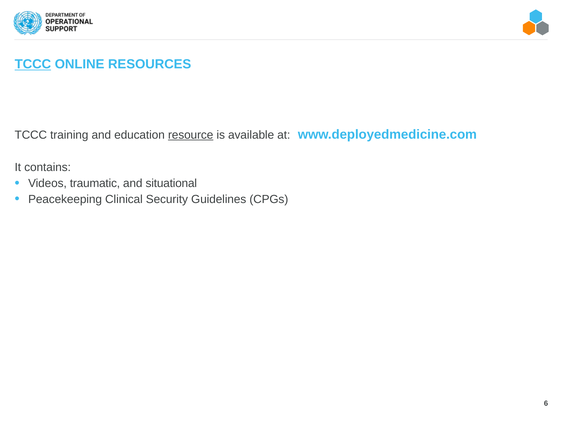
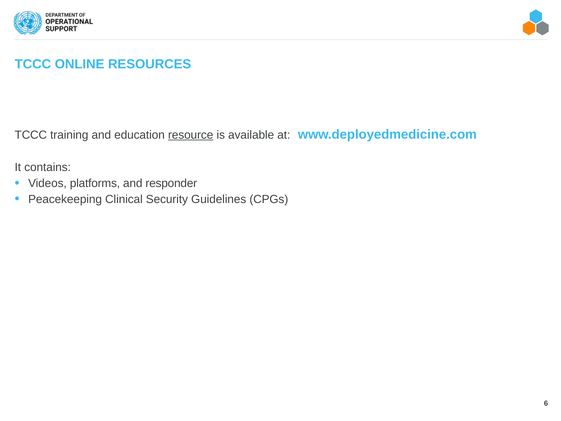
TCCC at (33, 64) underline: present -> none
traumatic: traumatic -> platforms
situational: situational -> responder
